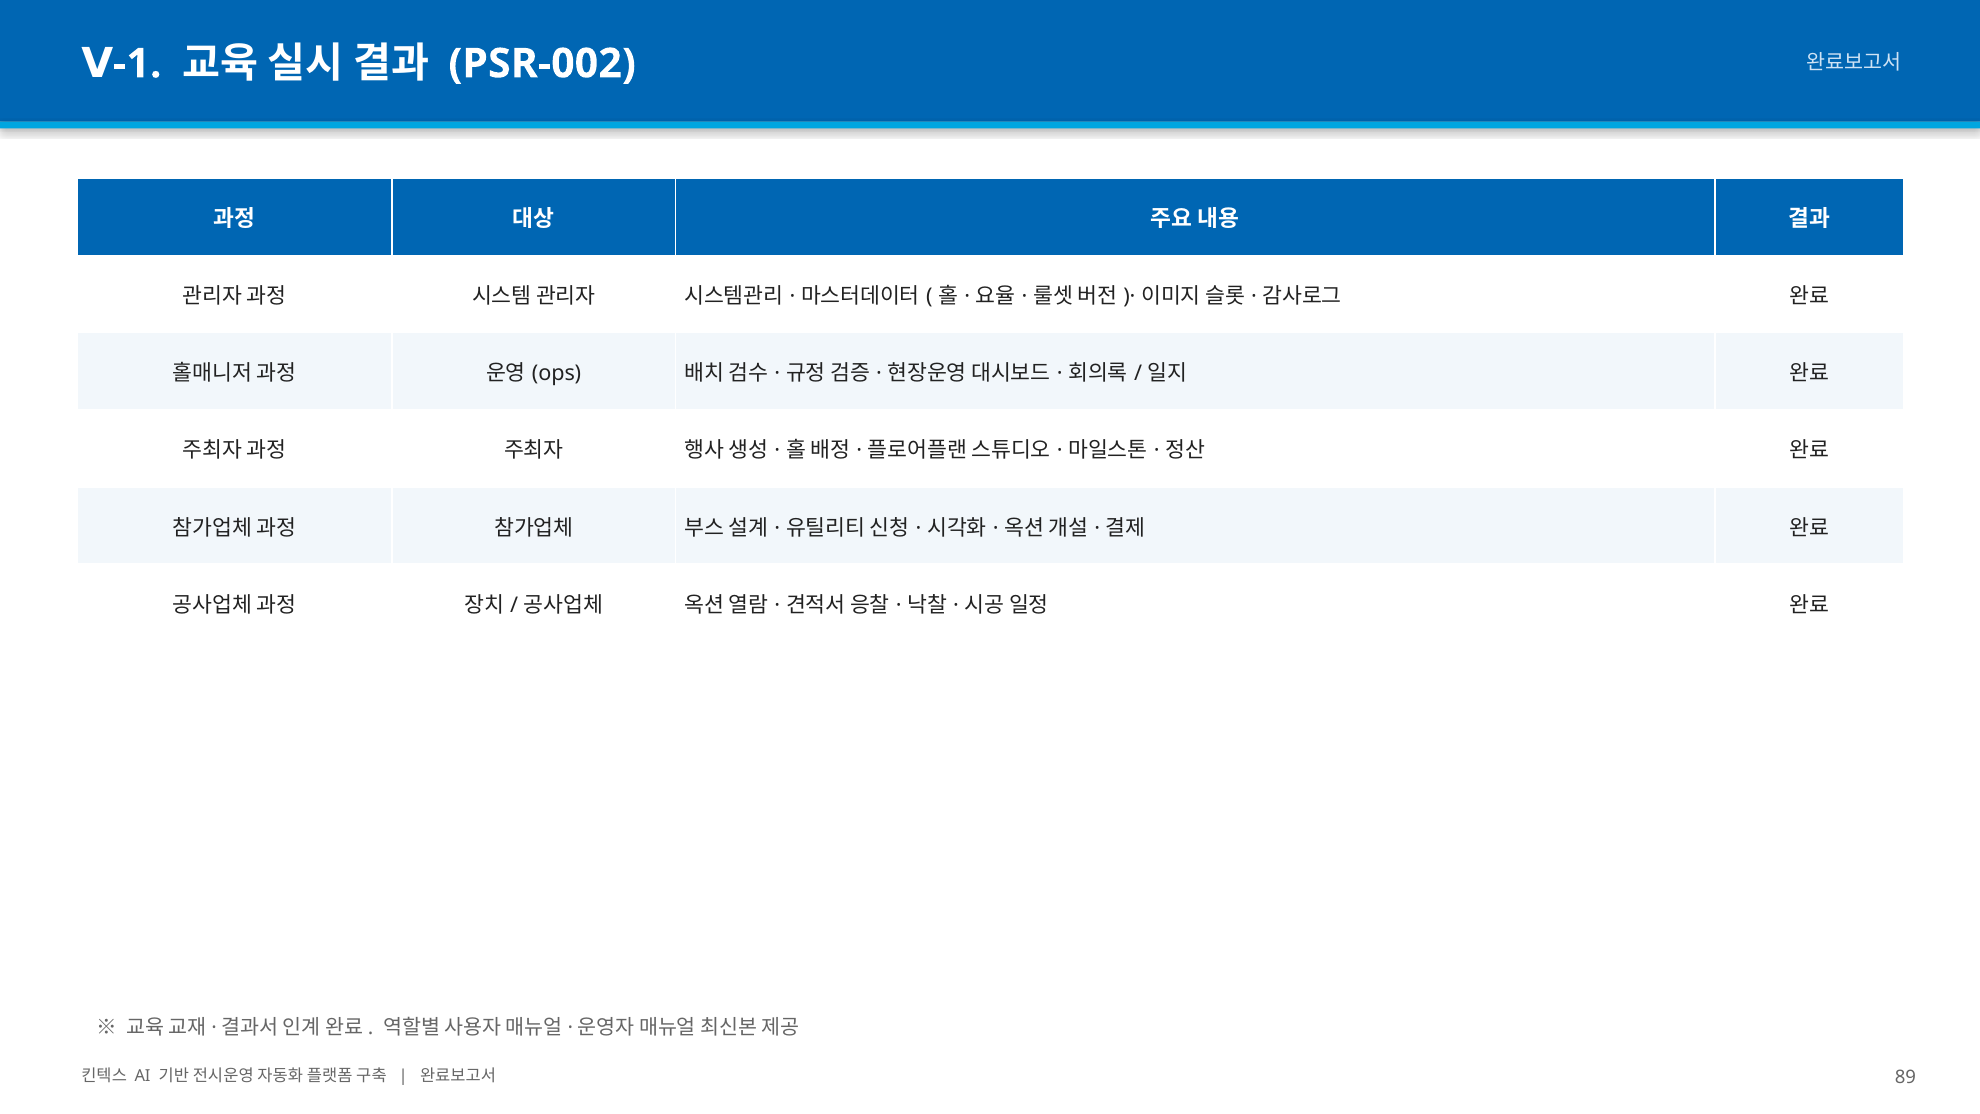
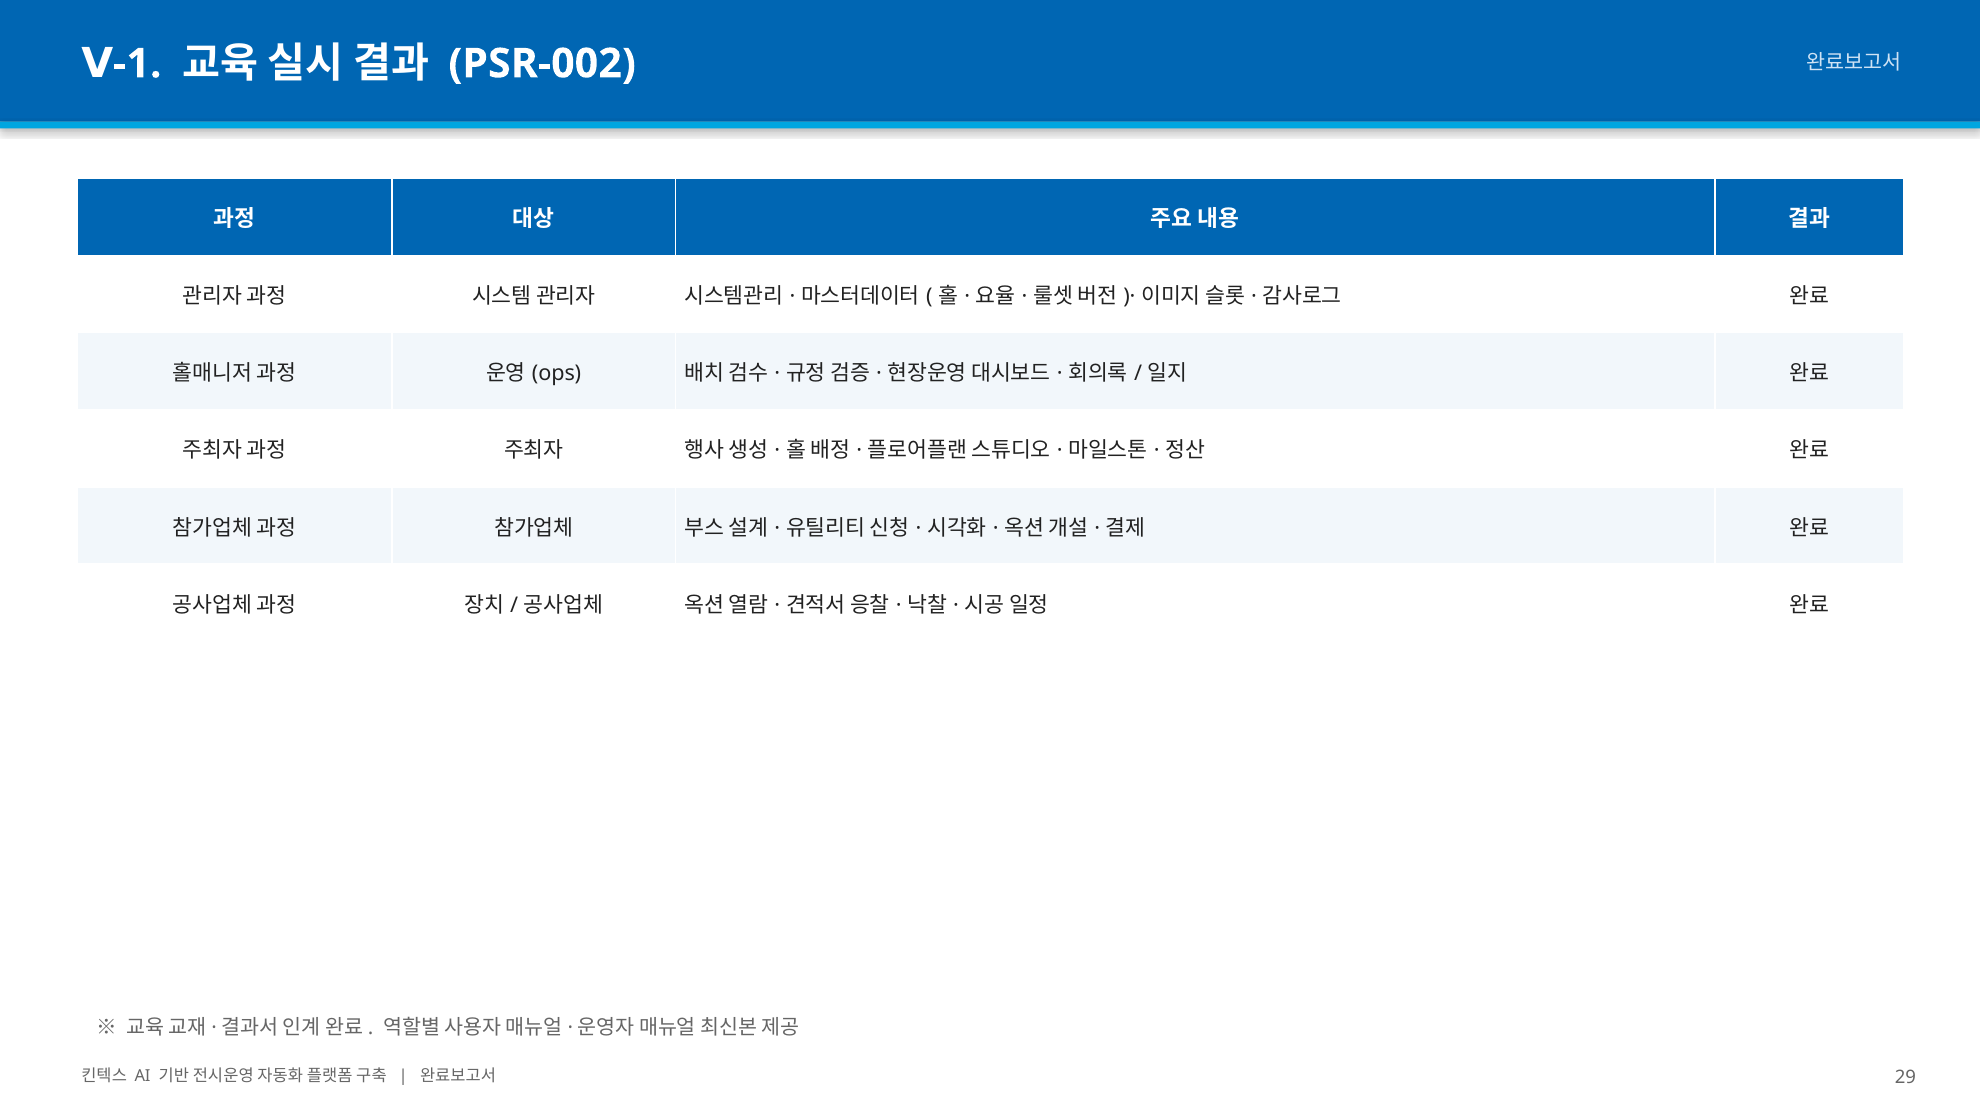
89: 89 -> 29
